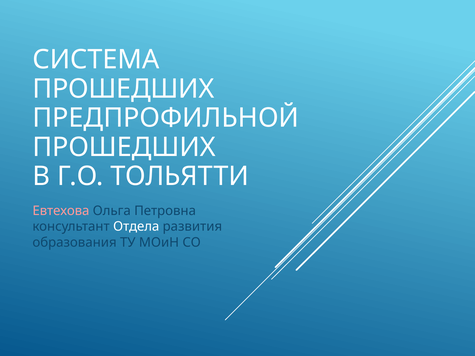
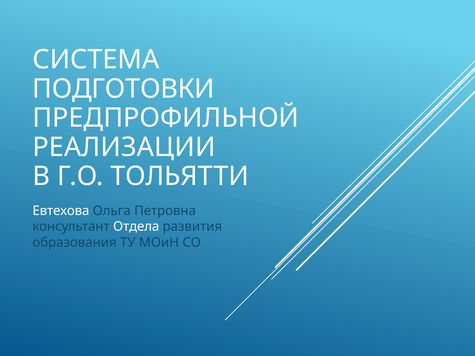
ПРОШЕДШИХ at (123, 89): ПРОШЕДШИХ -> ПОДГОТОВКИ
ПРОШЕДШИХ at (124, 147): ПРОШЕДШИХ -> РЕАЛИЗАЦИИ
Евтехова colour: pink -> white
